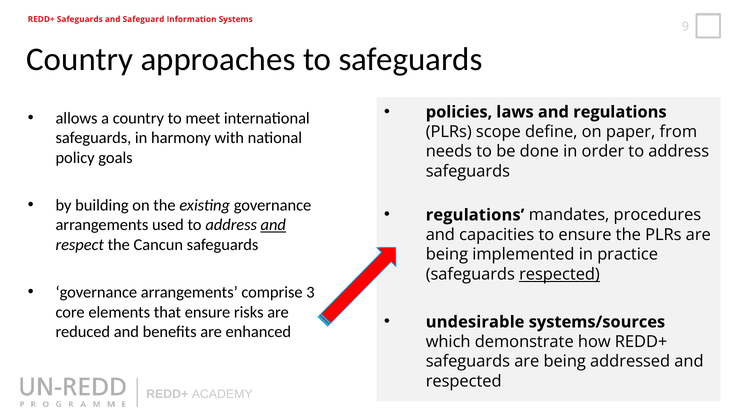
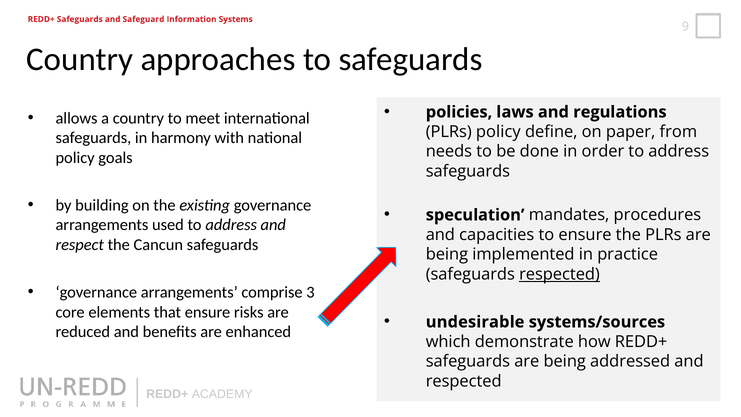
PLRs scope: scope -> policy
regulations at (475, 215): regulations -> speculation
and at (273, 225) underline: present -> none
